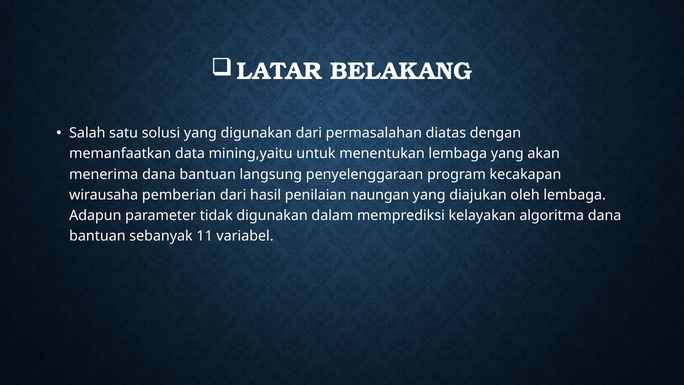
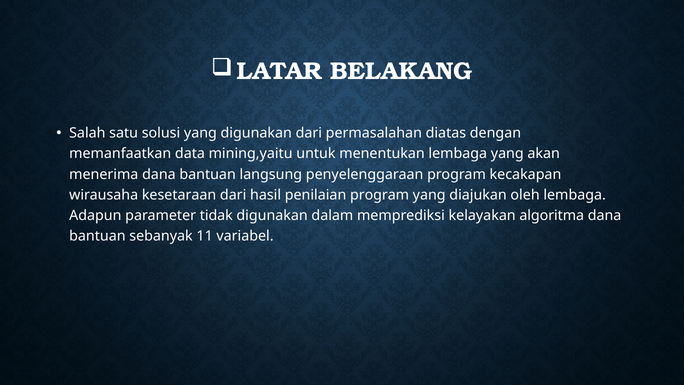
pemberian: pemberian -> kesetaraan
penilaian naungan: naungan -> program
